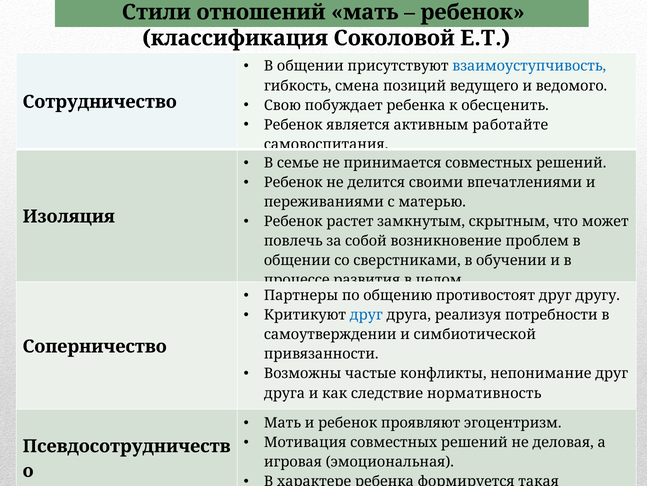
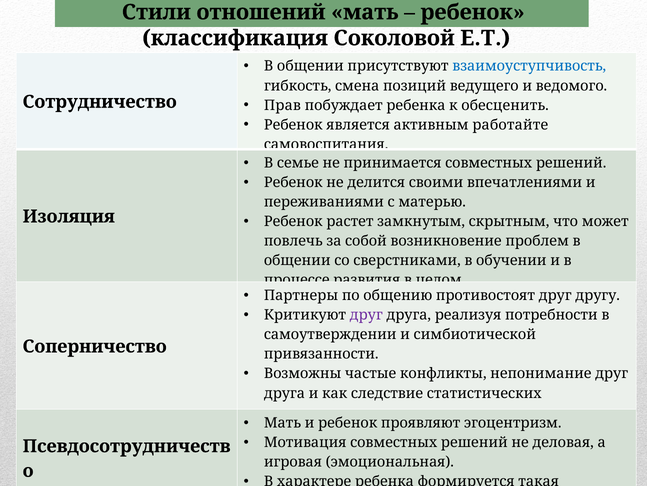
Свою: Свою -> Прав
друг at (366, 315) colour: blue -> purple
нормативность: нормативность -> статистических
